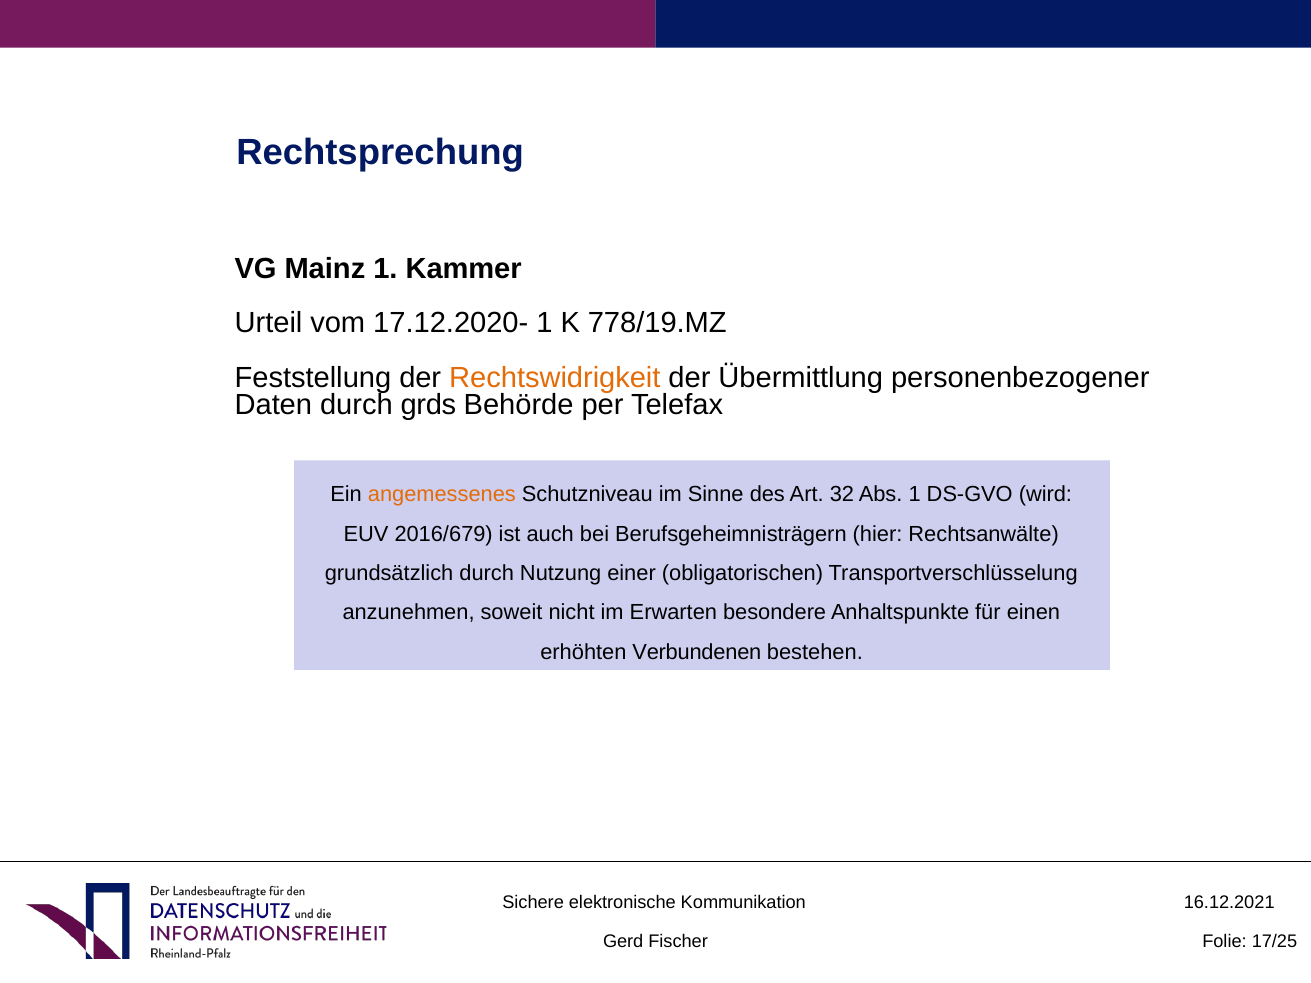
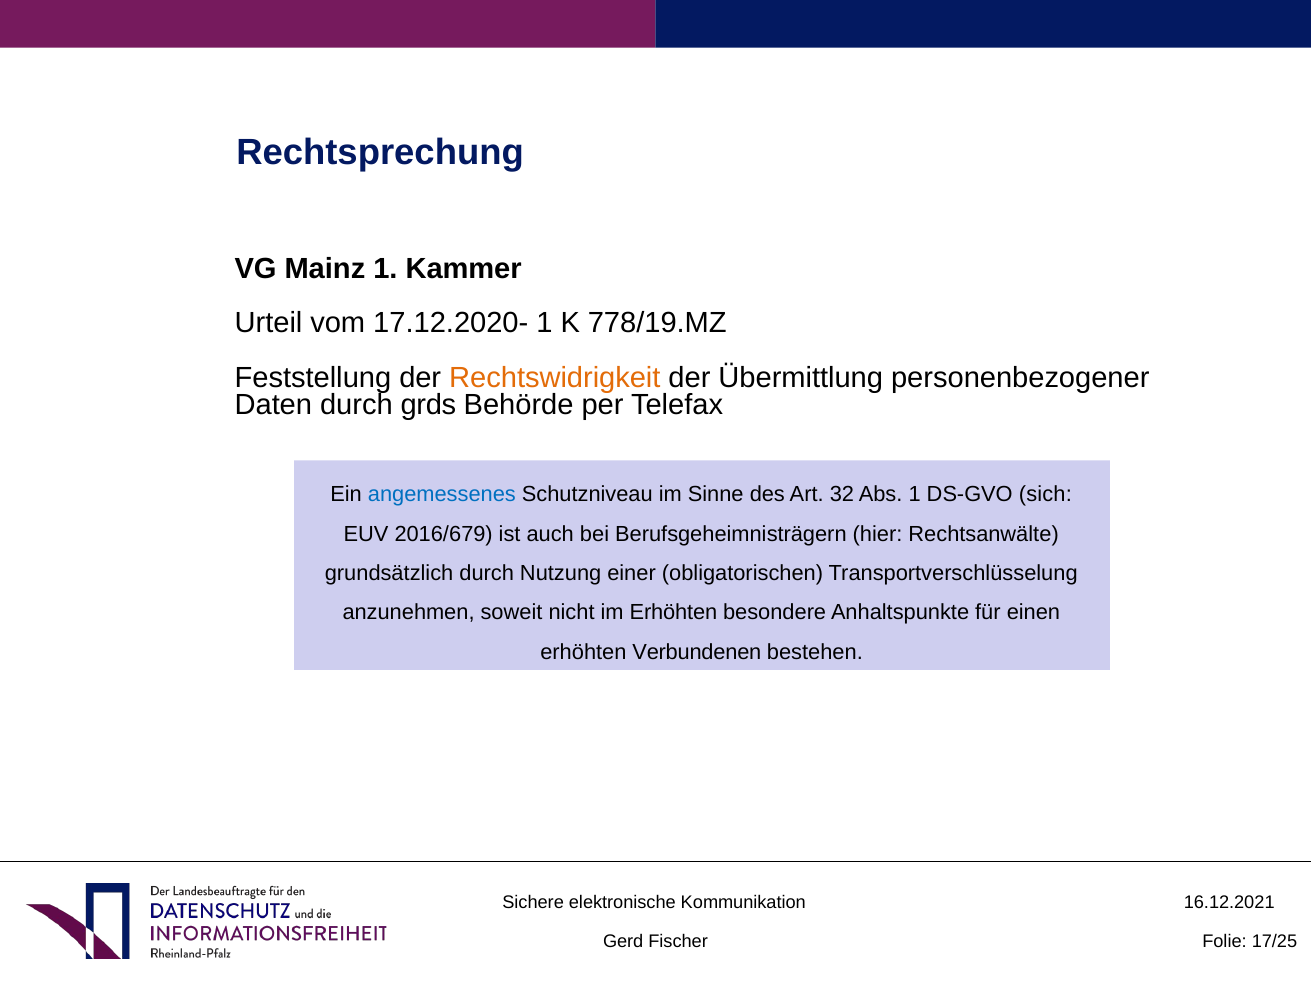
angemessenes colour: orange -> blue
wird: wird -> sich
im Erwarten: Erwarten -> Erhöhten
